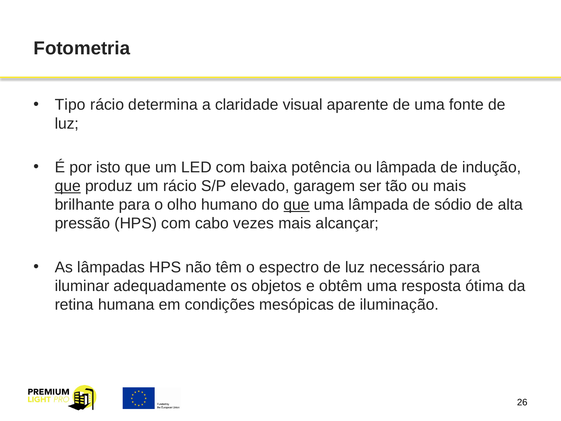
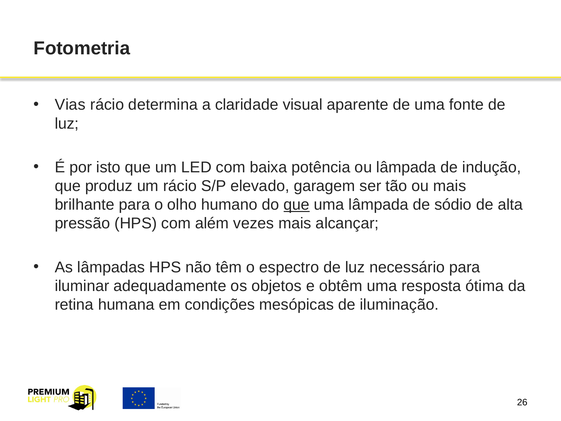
Tipo: Tipo -> Vias
que at (68, 186) underline: present -> none
cabo: cabo -> além
